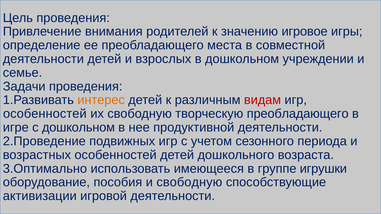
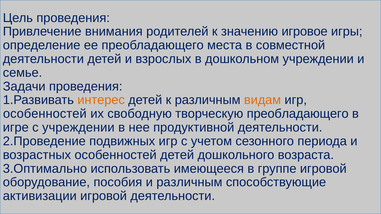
видам colour: red -> orange
с дошкольном: дошкольном -> учреждении
группе игрушки: игрушки -> игровой
и свободную: свободную -> различным
